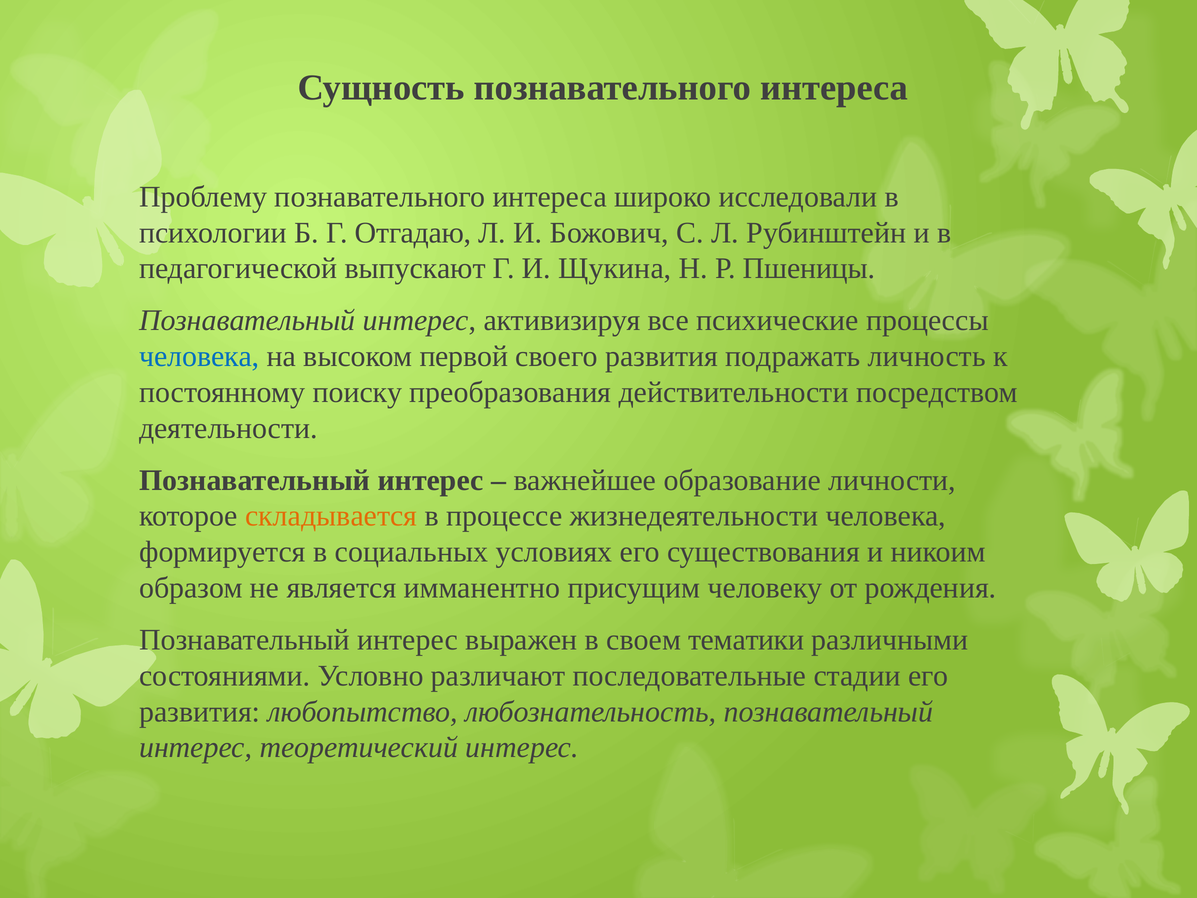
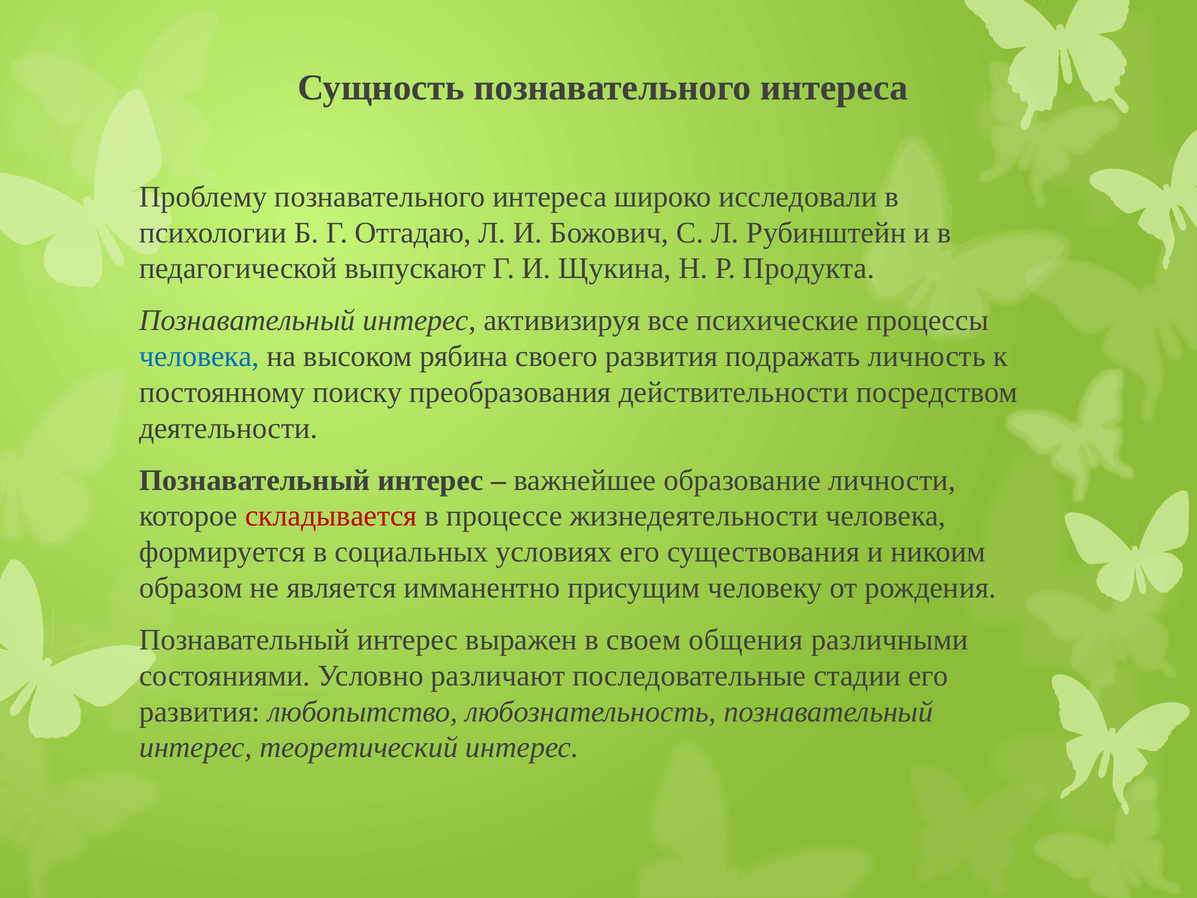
Пшеницы: Пшеницы -> Продукта
первой: первой -> рябина
складывается colour: orange -> red
тематики: тематики -> общения
